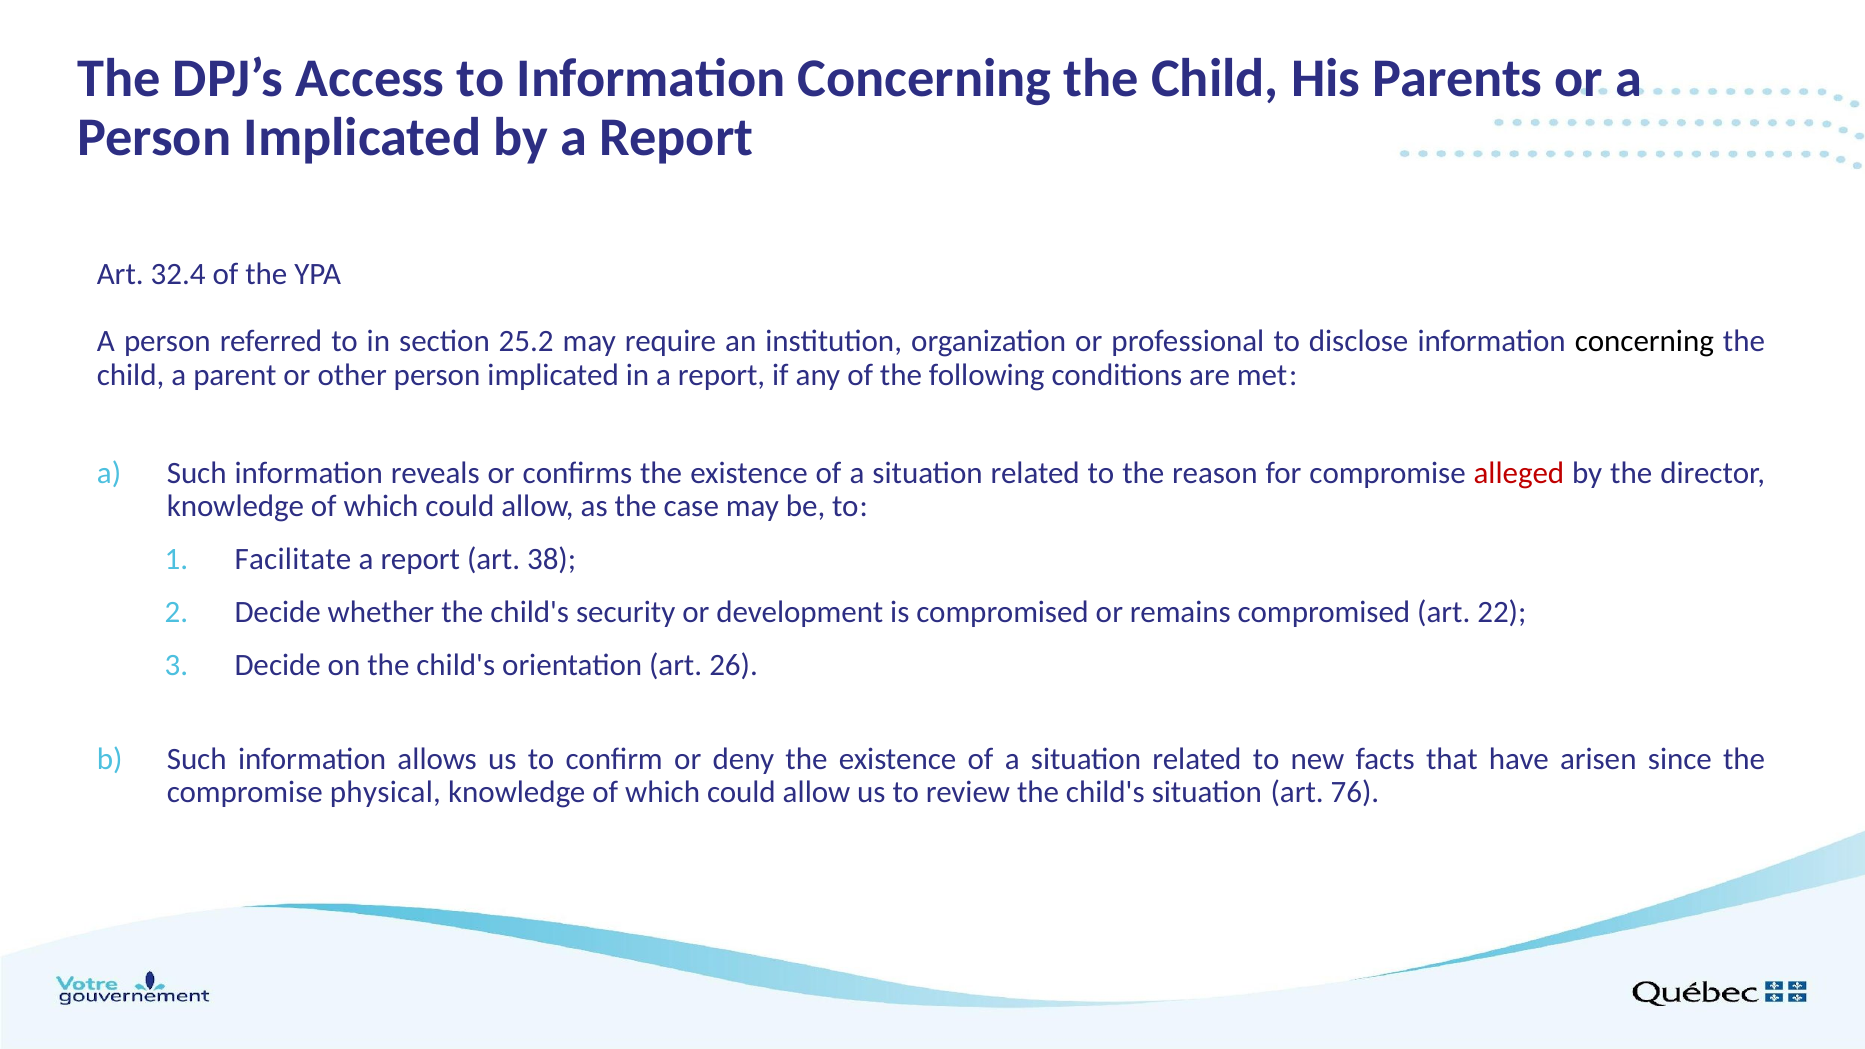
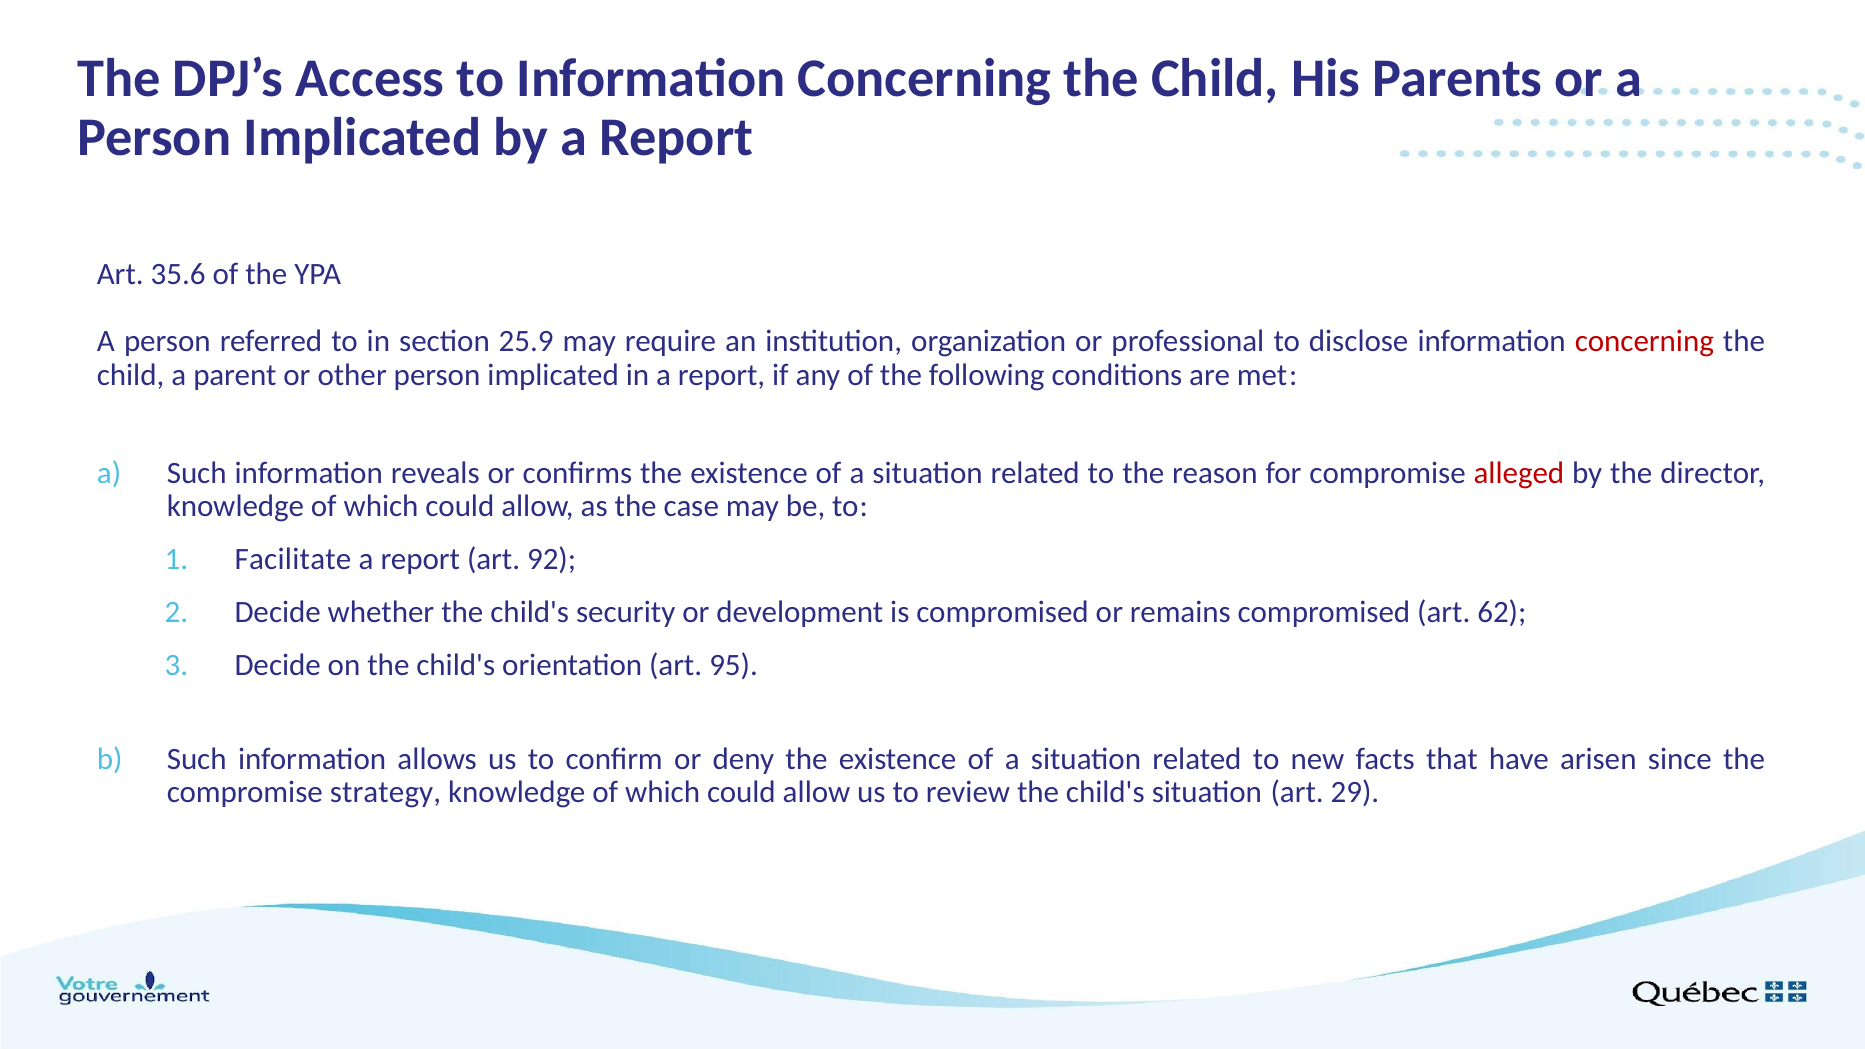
32.4: 32.4 -> 35.6
25.2: 25.2 -> 25.9
concerning at (1644, 342) colour: black -> red
38: 38 -> 92
22: 22 -> 62
26: 26 -> 95
physical: physical -> strategy
76: 76 -> 29
